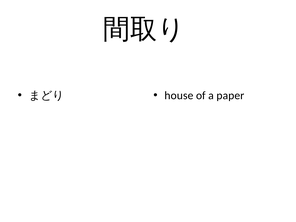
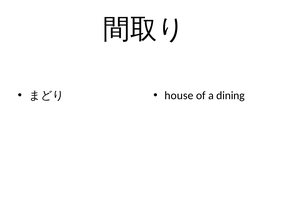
paper: paper -> dining
